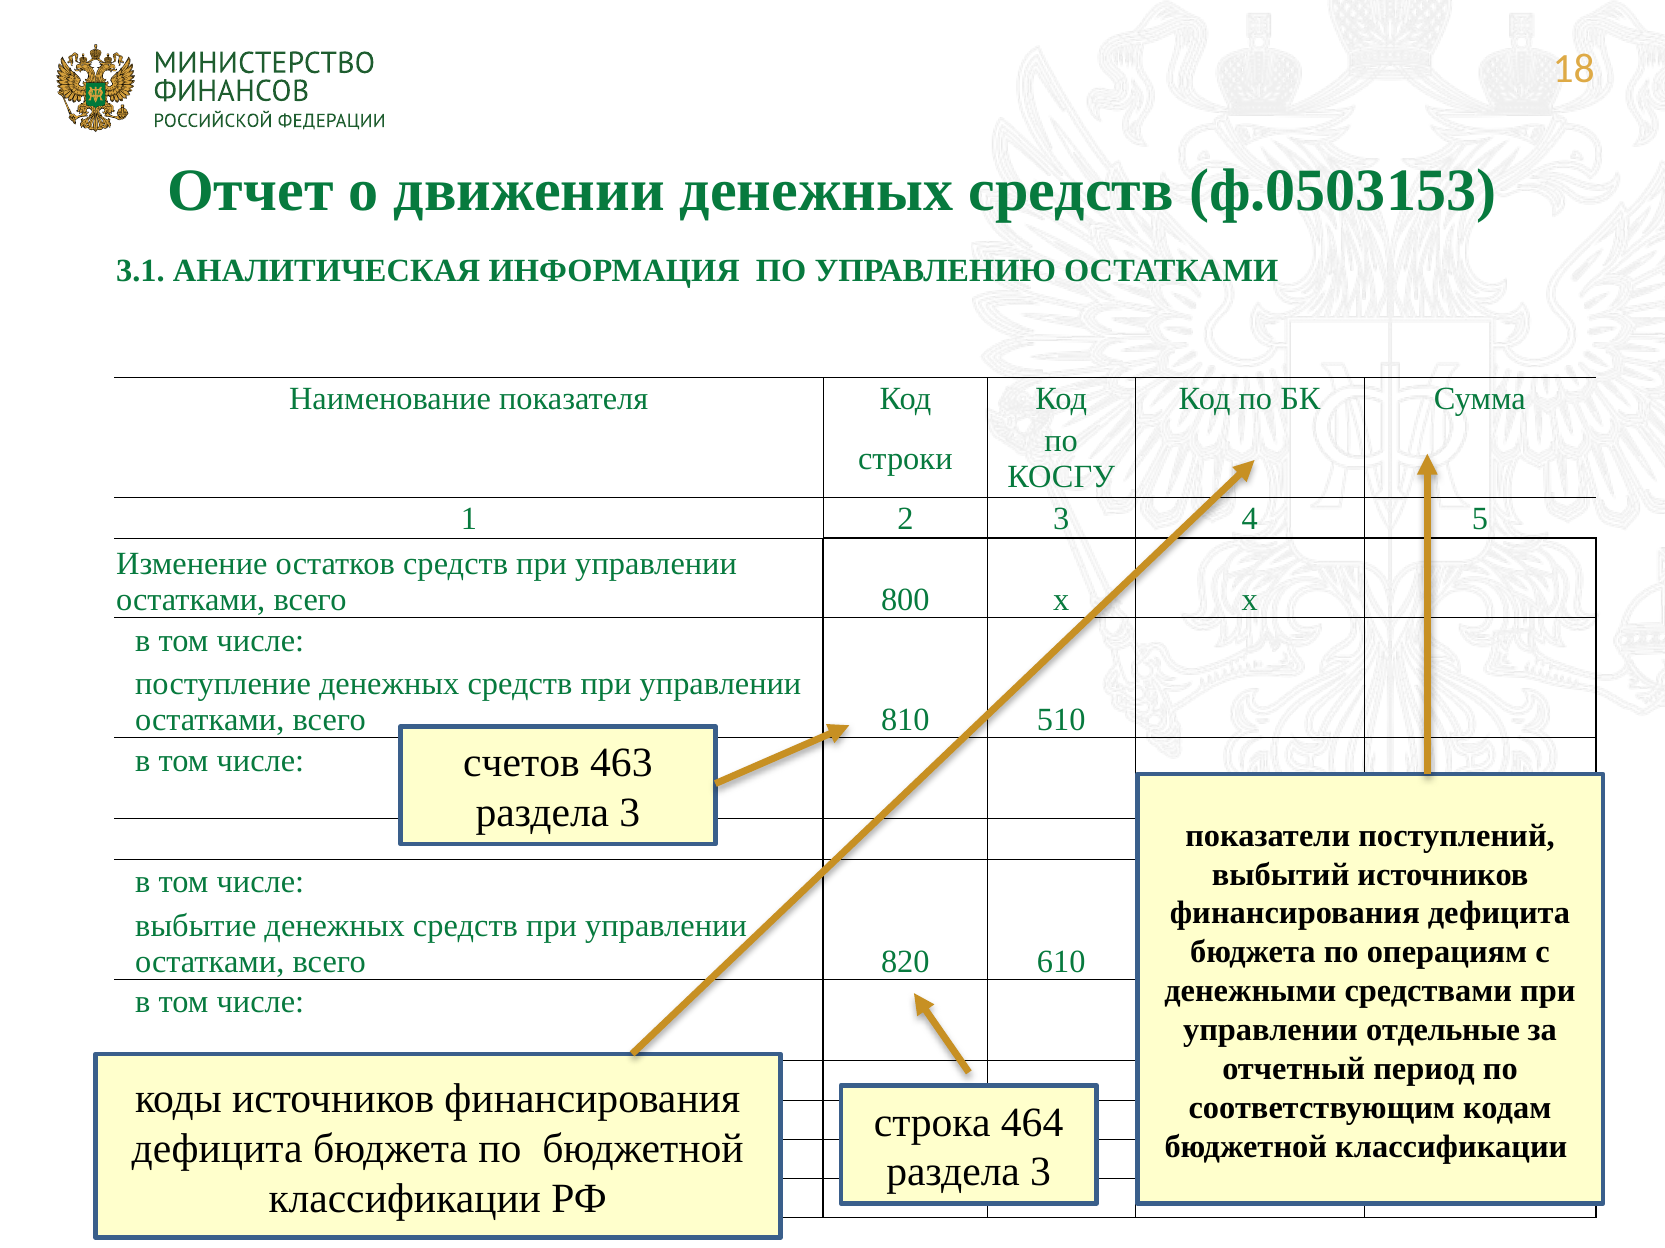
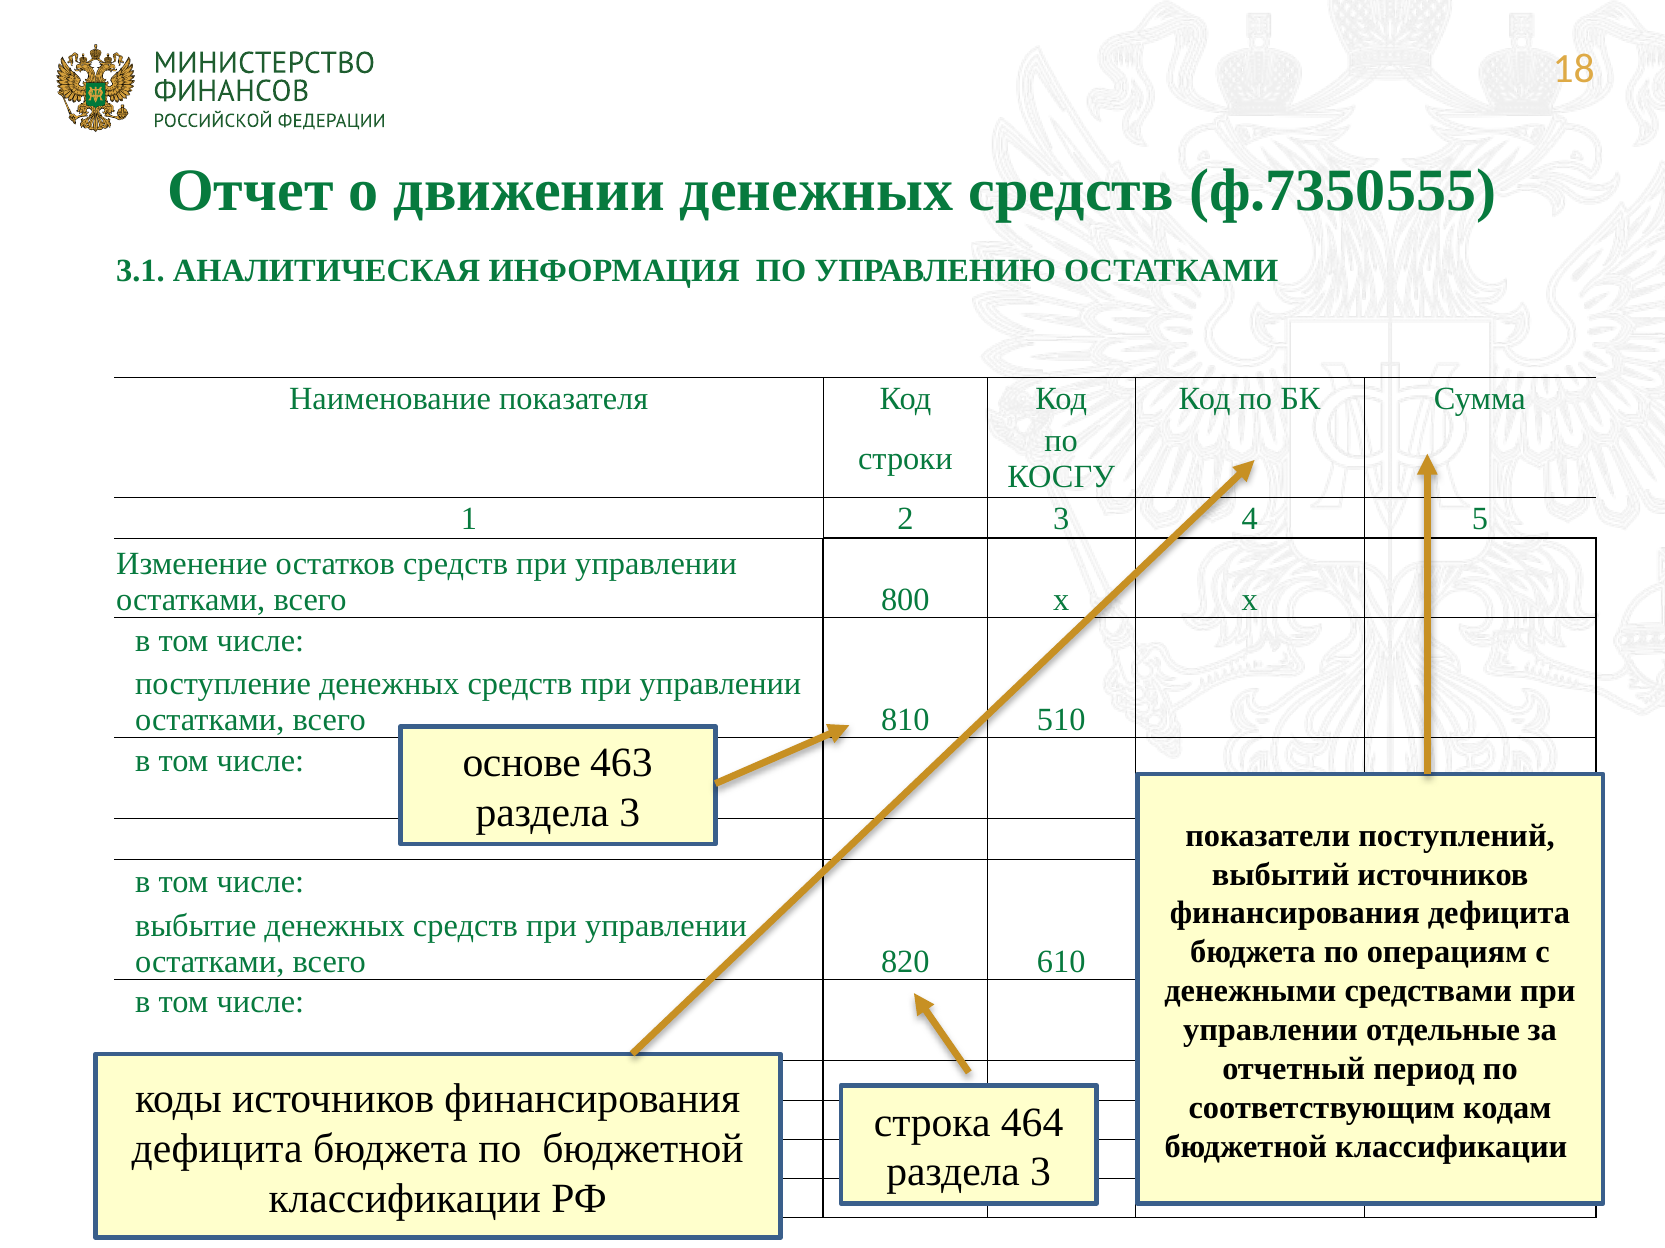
ф.0503153: ф.0503153 -> ф.7350555
счетов: счетов -> основе
